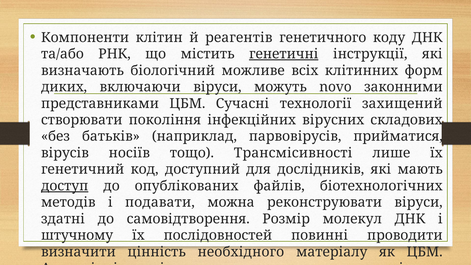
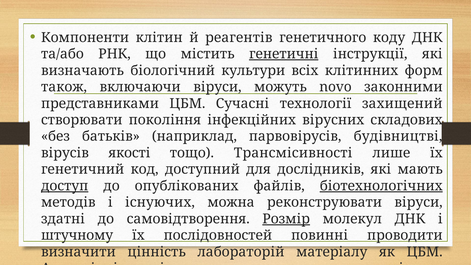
можливе: можливе -> культури
диких: диких -> також
прийматися: прийматися -> будівництві
носіїв: носіїв -> якості
біотехнологічних underline: none -> present
подавати: подавати -> існуючих
Розмір underline: none -> present
необхідного: необхідного -> лабораторій
